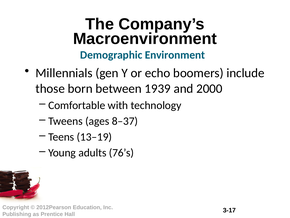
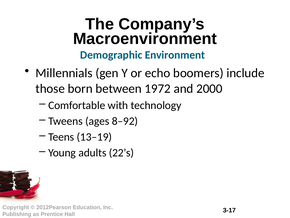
1939: 1939 -> 1972
8–37: 8–37 -> 8–92
76’s: 76’s -> 22’s
